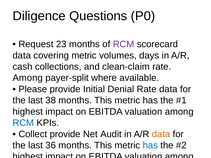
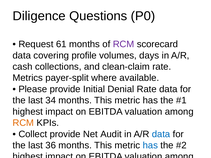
23: 23 -> 61
covering metric: metric -> profile
Among at (28, 78): Among -> Metrics
38: 38 -> 34
RCM at (23, 123) colour: blue -> orange
data at (161, 134) colour: orange -> blue
